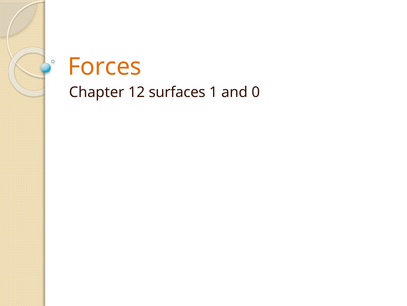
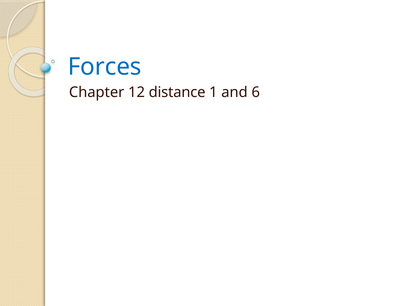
Forces colour: orange -> blue
surfaces: surfaces -> distance
0: 0 -> 6
